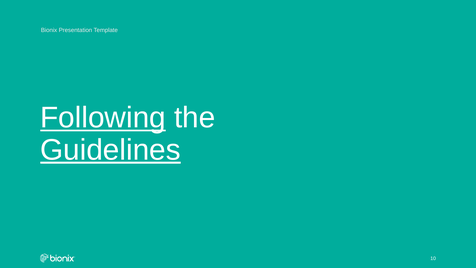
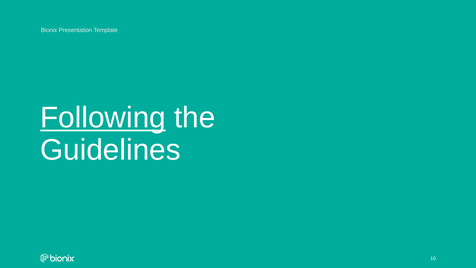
Guidelines underline: present -> none
